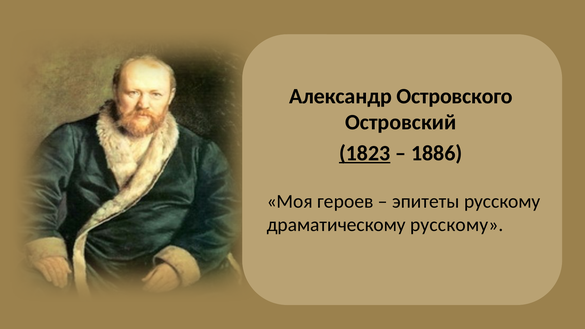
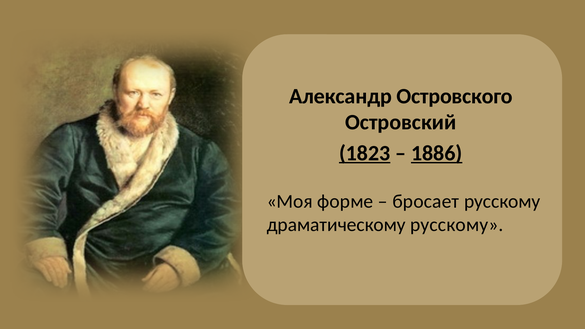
1886 underline: none -> present
героев: героев -> форме
эпитеты: эпитеты -> бросает
